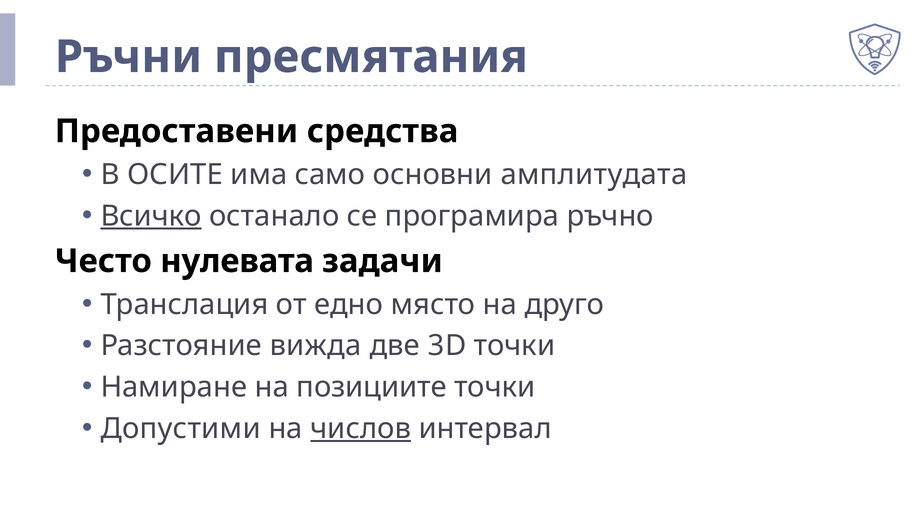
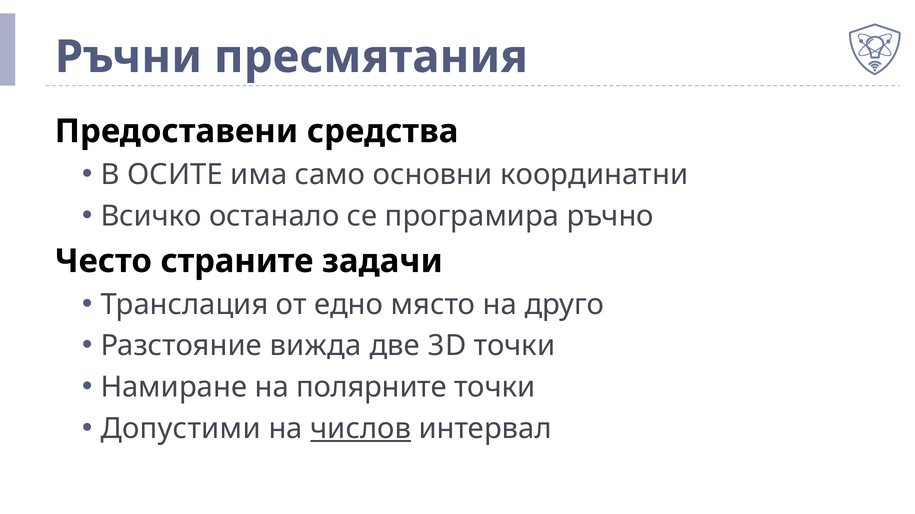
амплитудата: амплитудата -> координатни
Всичко underline: present -> none
нулевата: нулевата -> страните
позициите: позициите -> полярните
